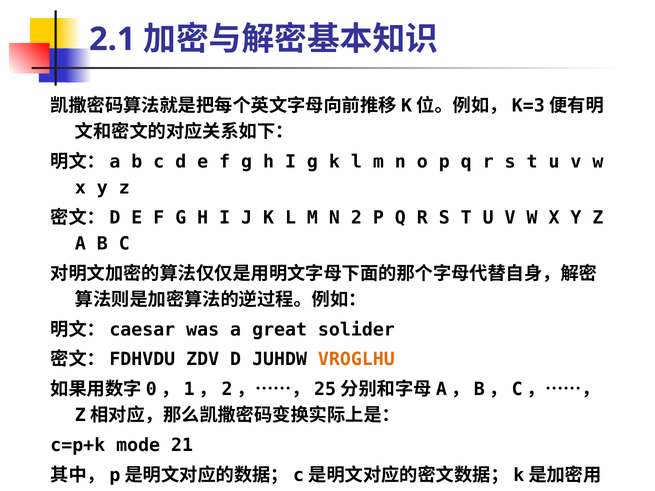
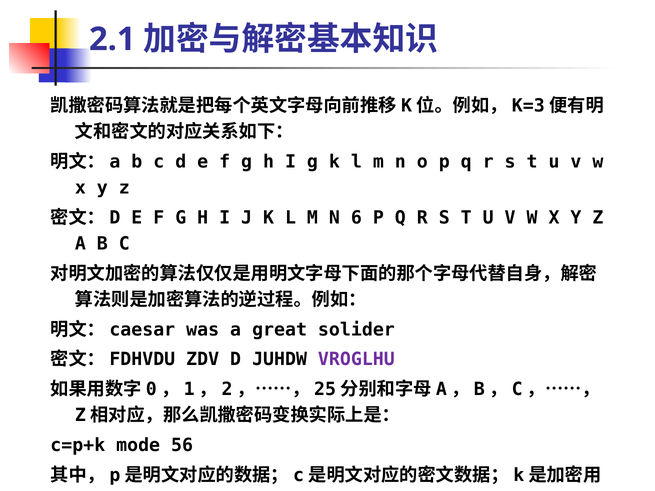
2: 2 -> 6
VROGLHU colour: orange -> purple
21: 21 -> 56
